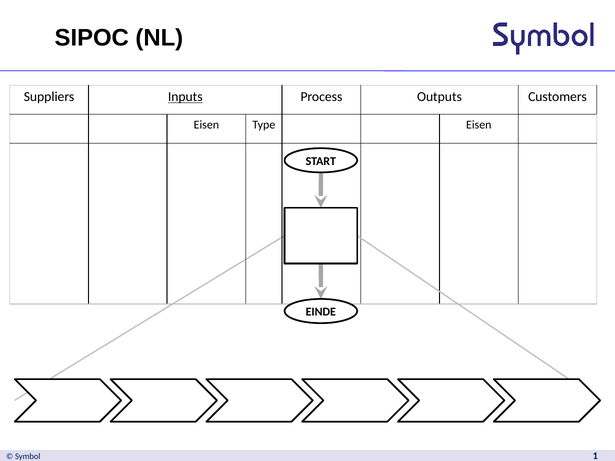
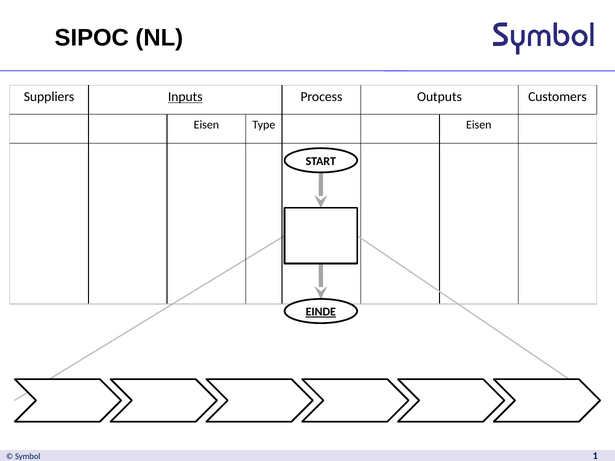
EINDE underline: none -> present
